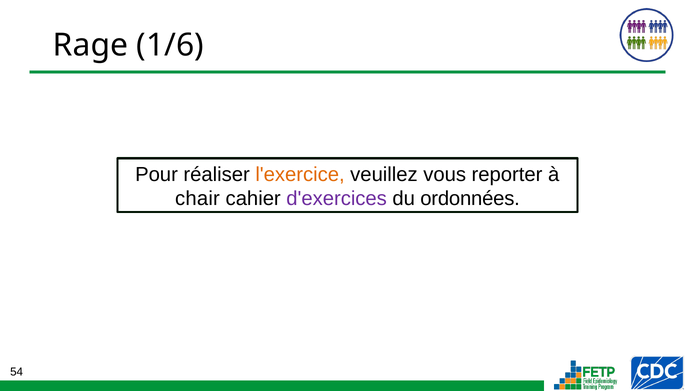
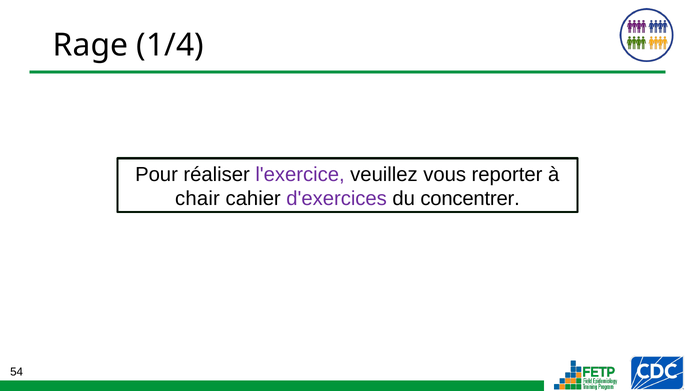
1/6: 1/6 -> 1/4
l'exercice colour: orange -> purple
ordonnées: ordonnées -> concentrer
